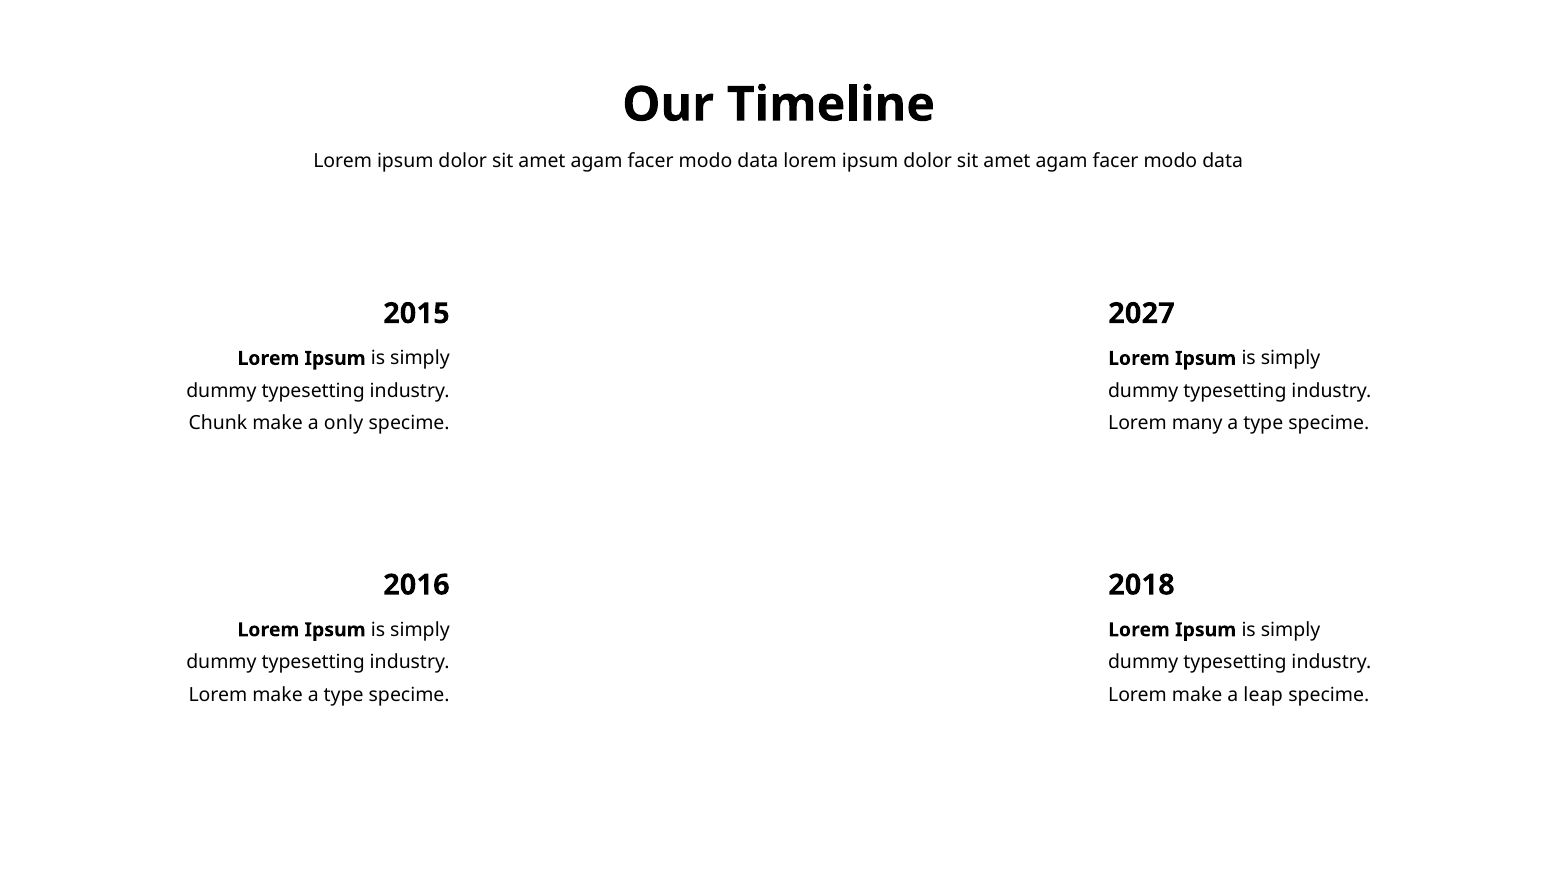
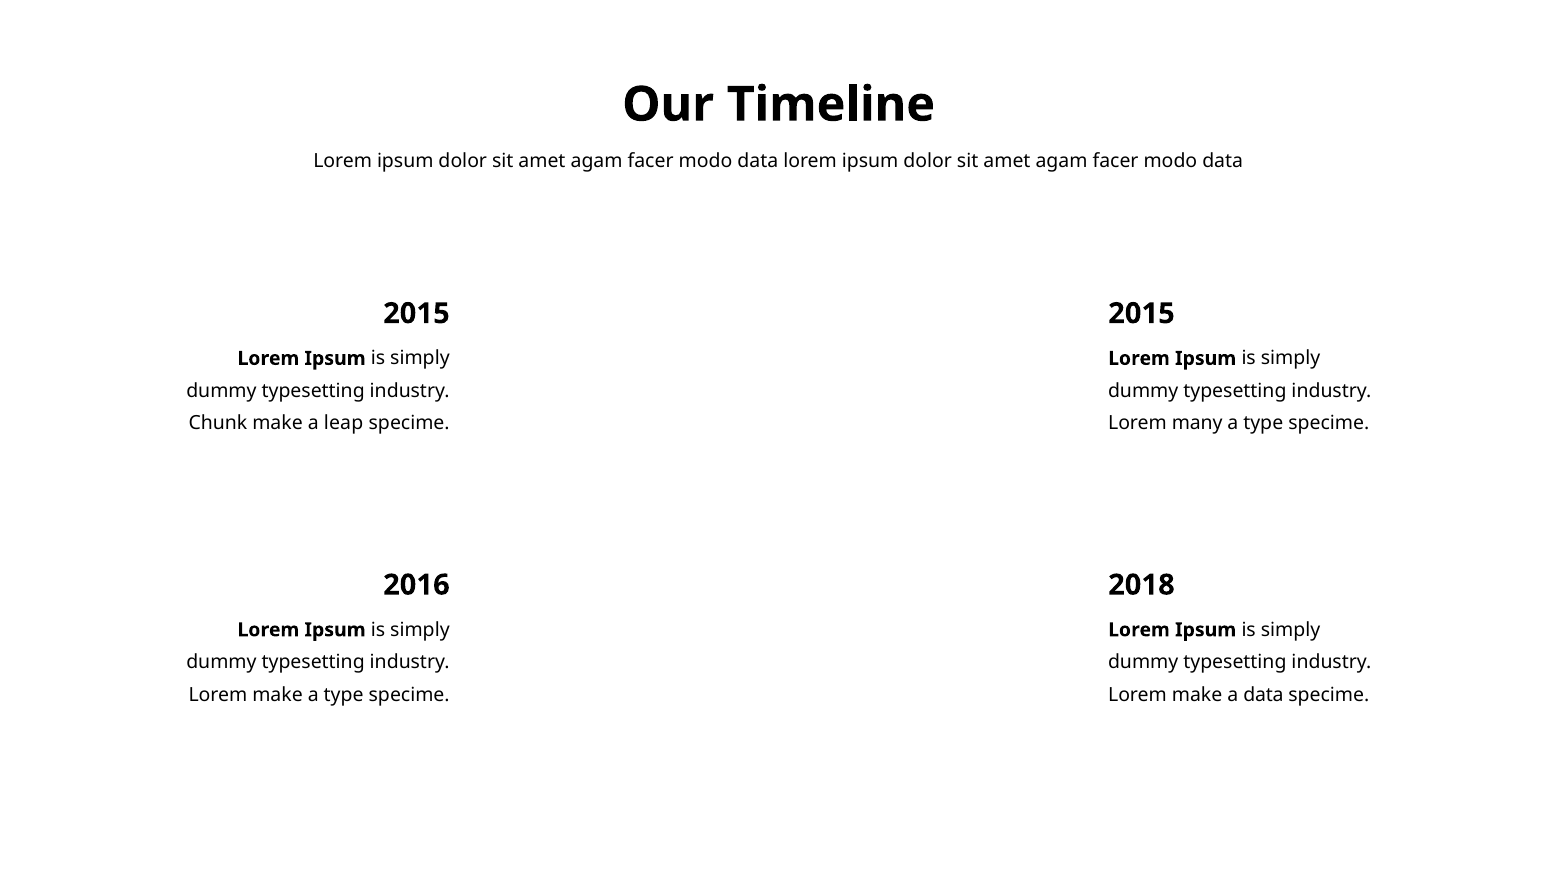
2027 at (1141, 313): 2027 -> 2015
only: only -> leap
a leap: leap -> data
